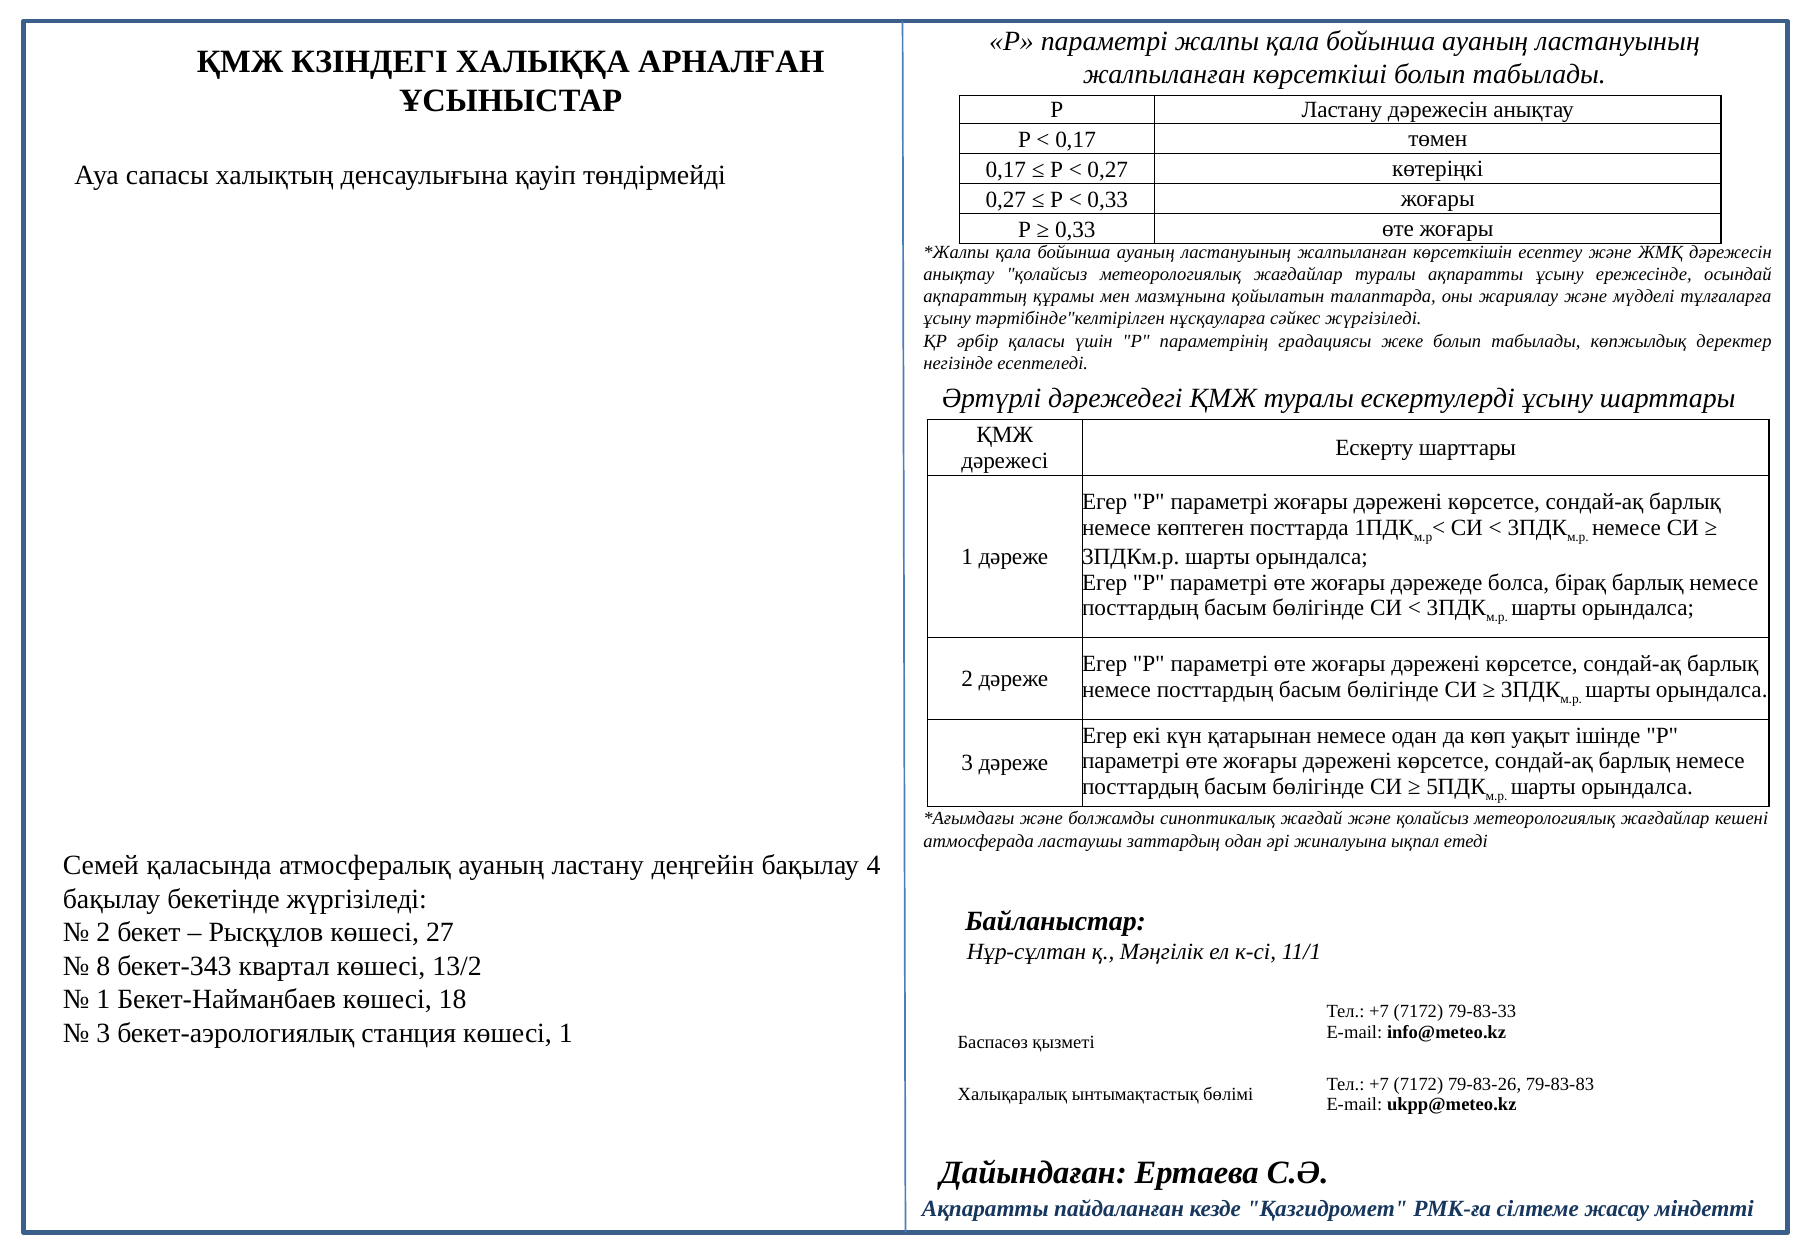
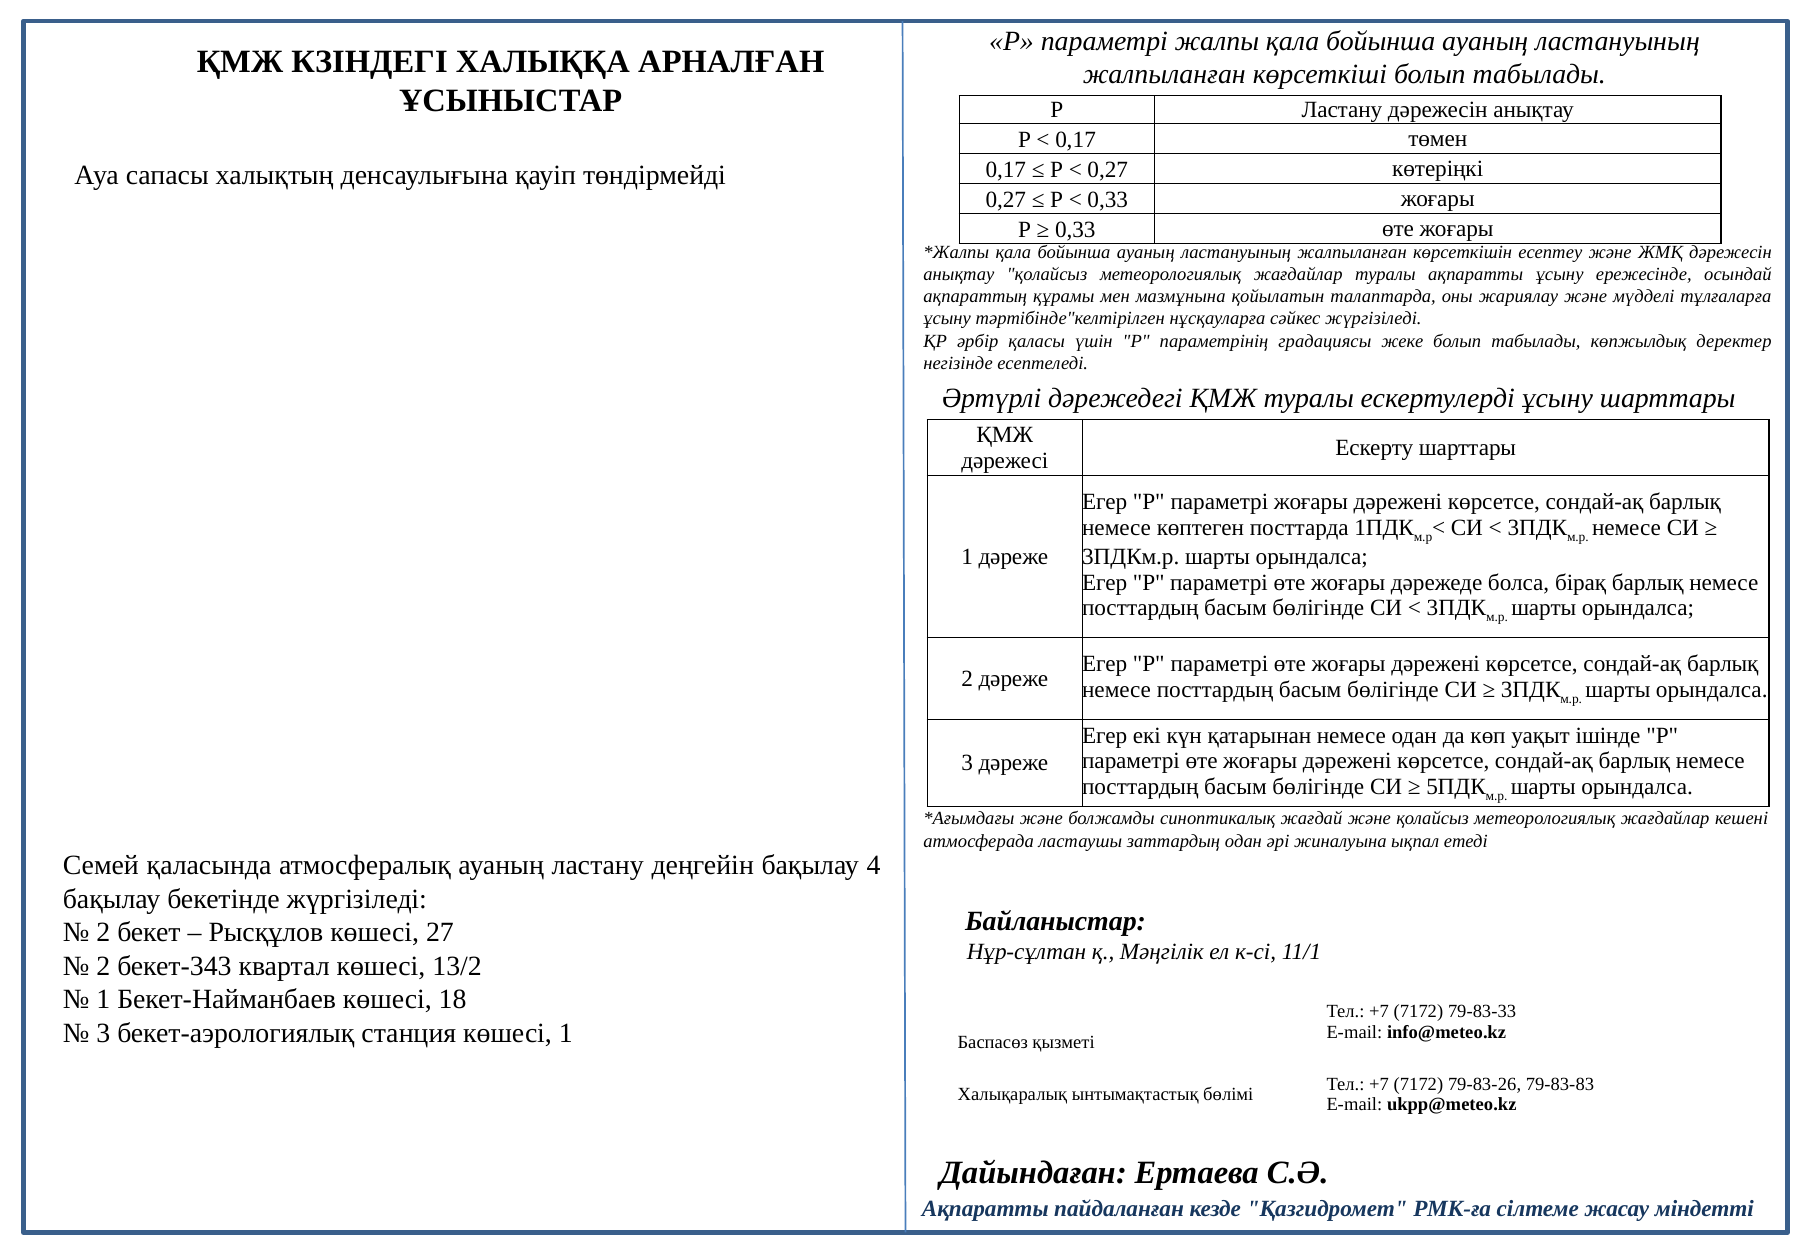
8 at (103, 966): 8 -> 2
